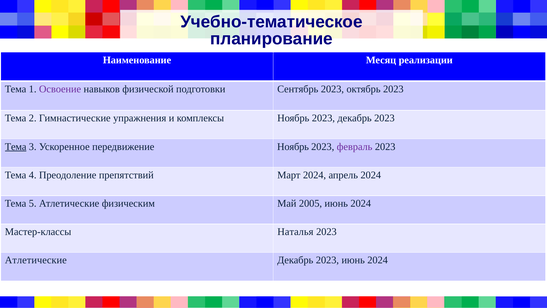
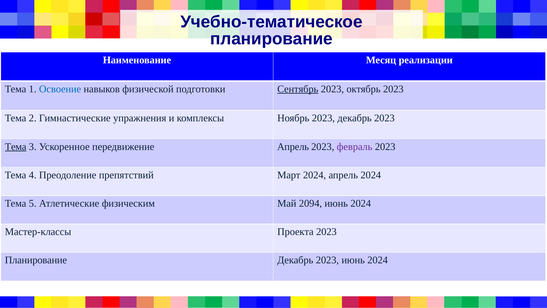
Освоение colour: purple -> blue
Сентябрь underline: none -> present
передвижение Ноябрь: Ноябрь -> Апрель
2005: 2005 -> 2094
Наталья: Наталья -> Проекта
Атлетические at (36, 260): Атлетические -> Планирование
